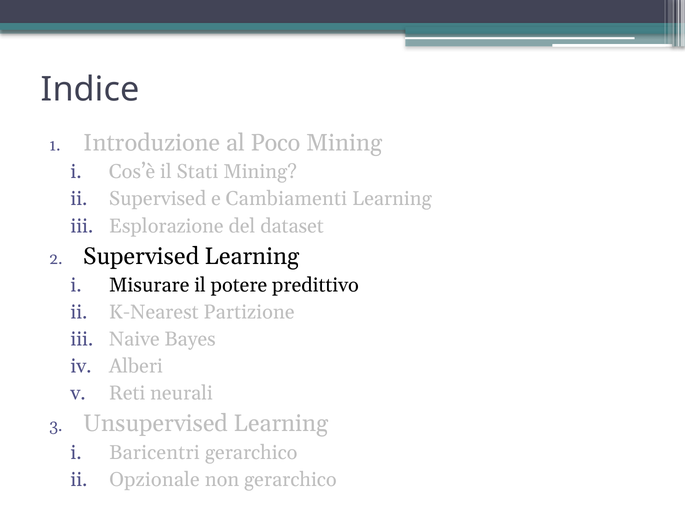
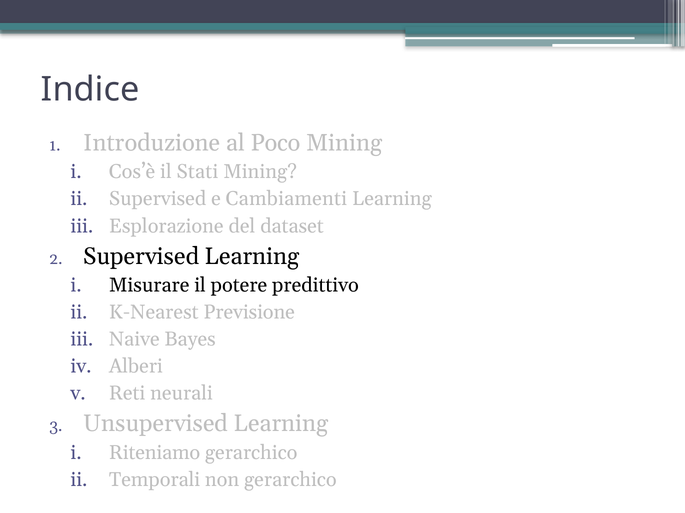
Partizione: Partizione -> Previsione
Baricentri: Baricentri -> Riteniamo
Opzionale: Opzionale -> Temporali
